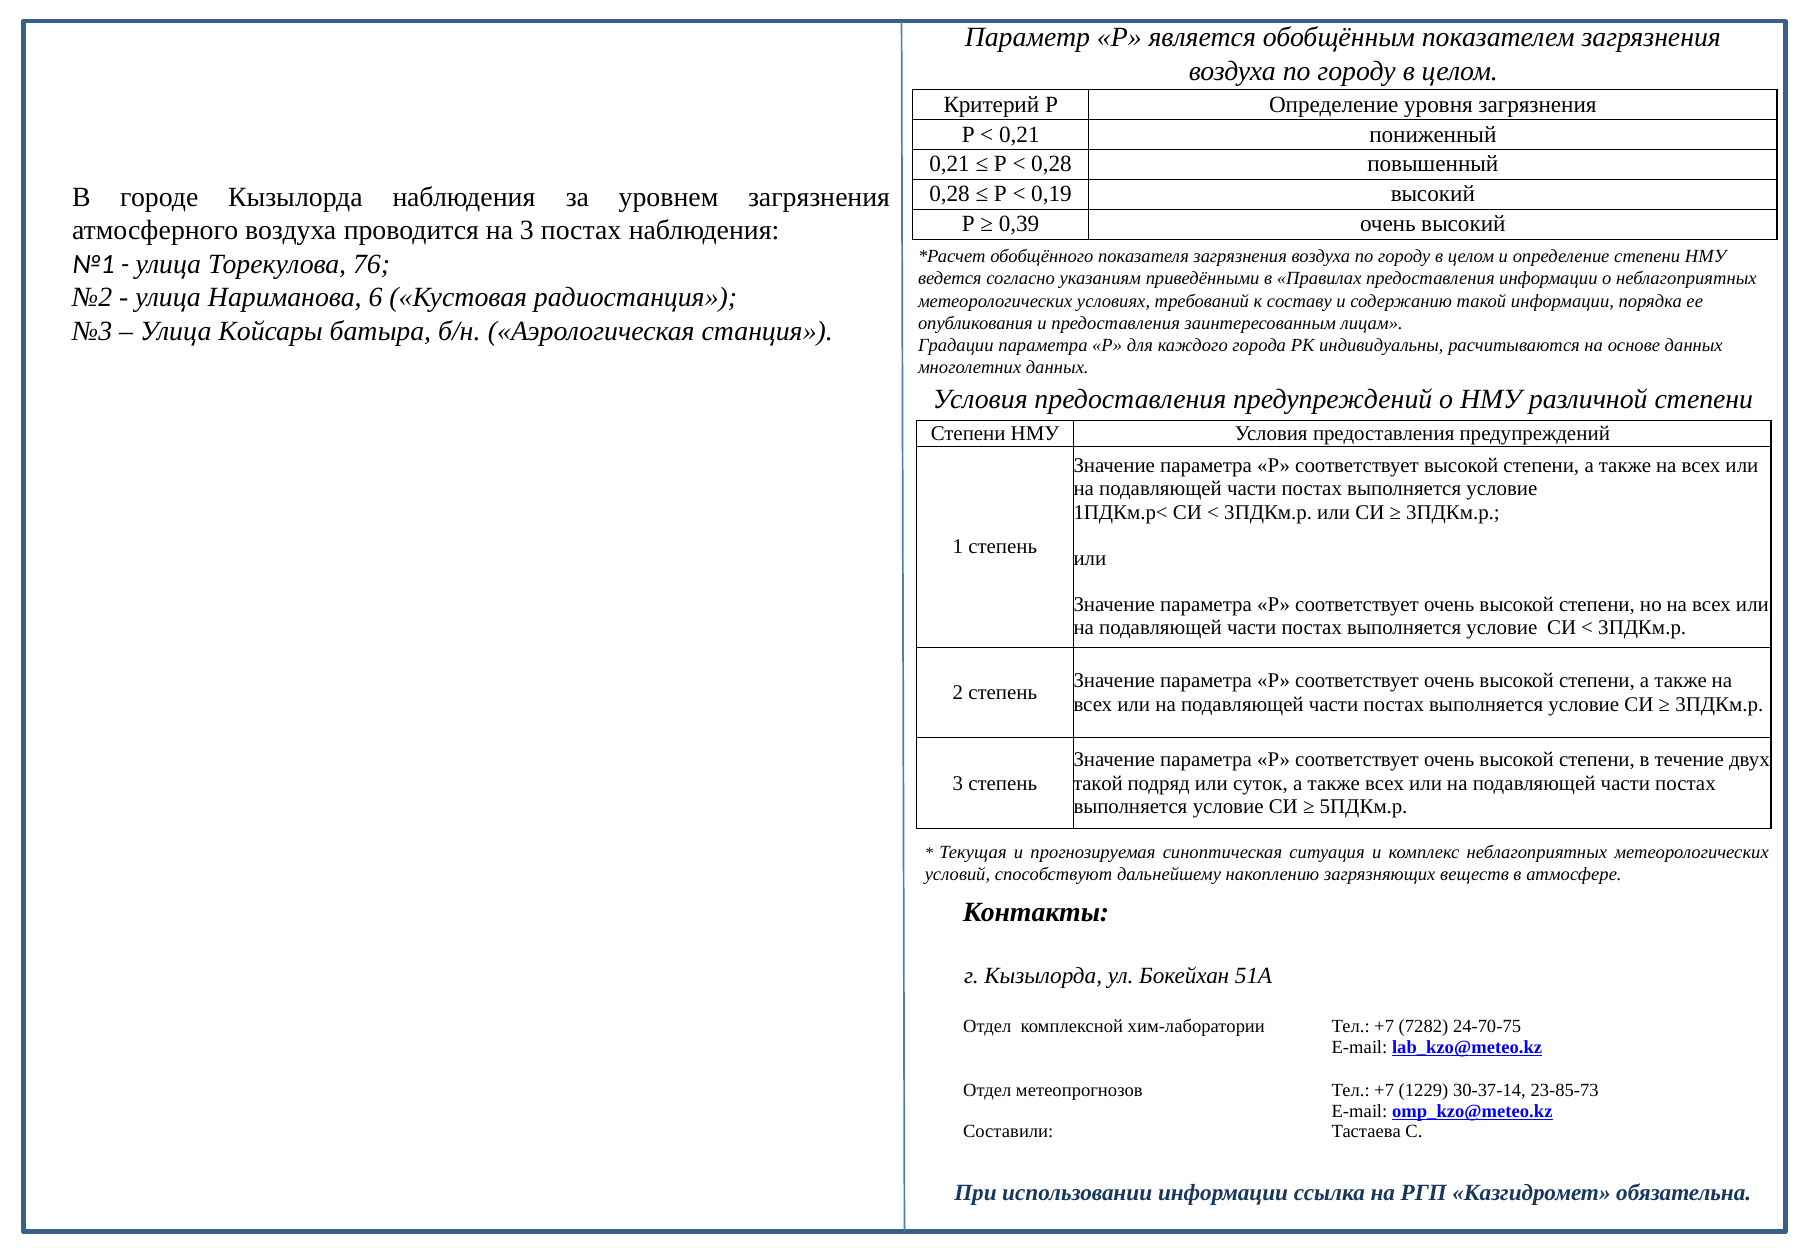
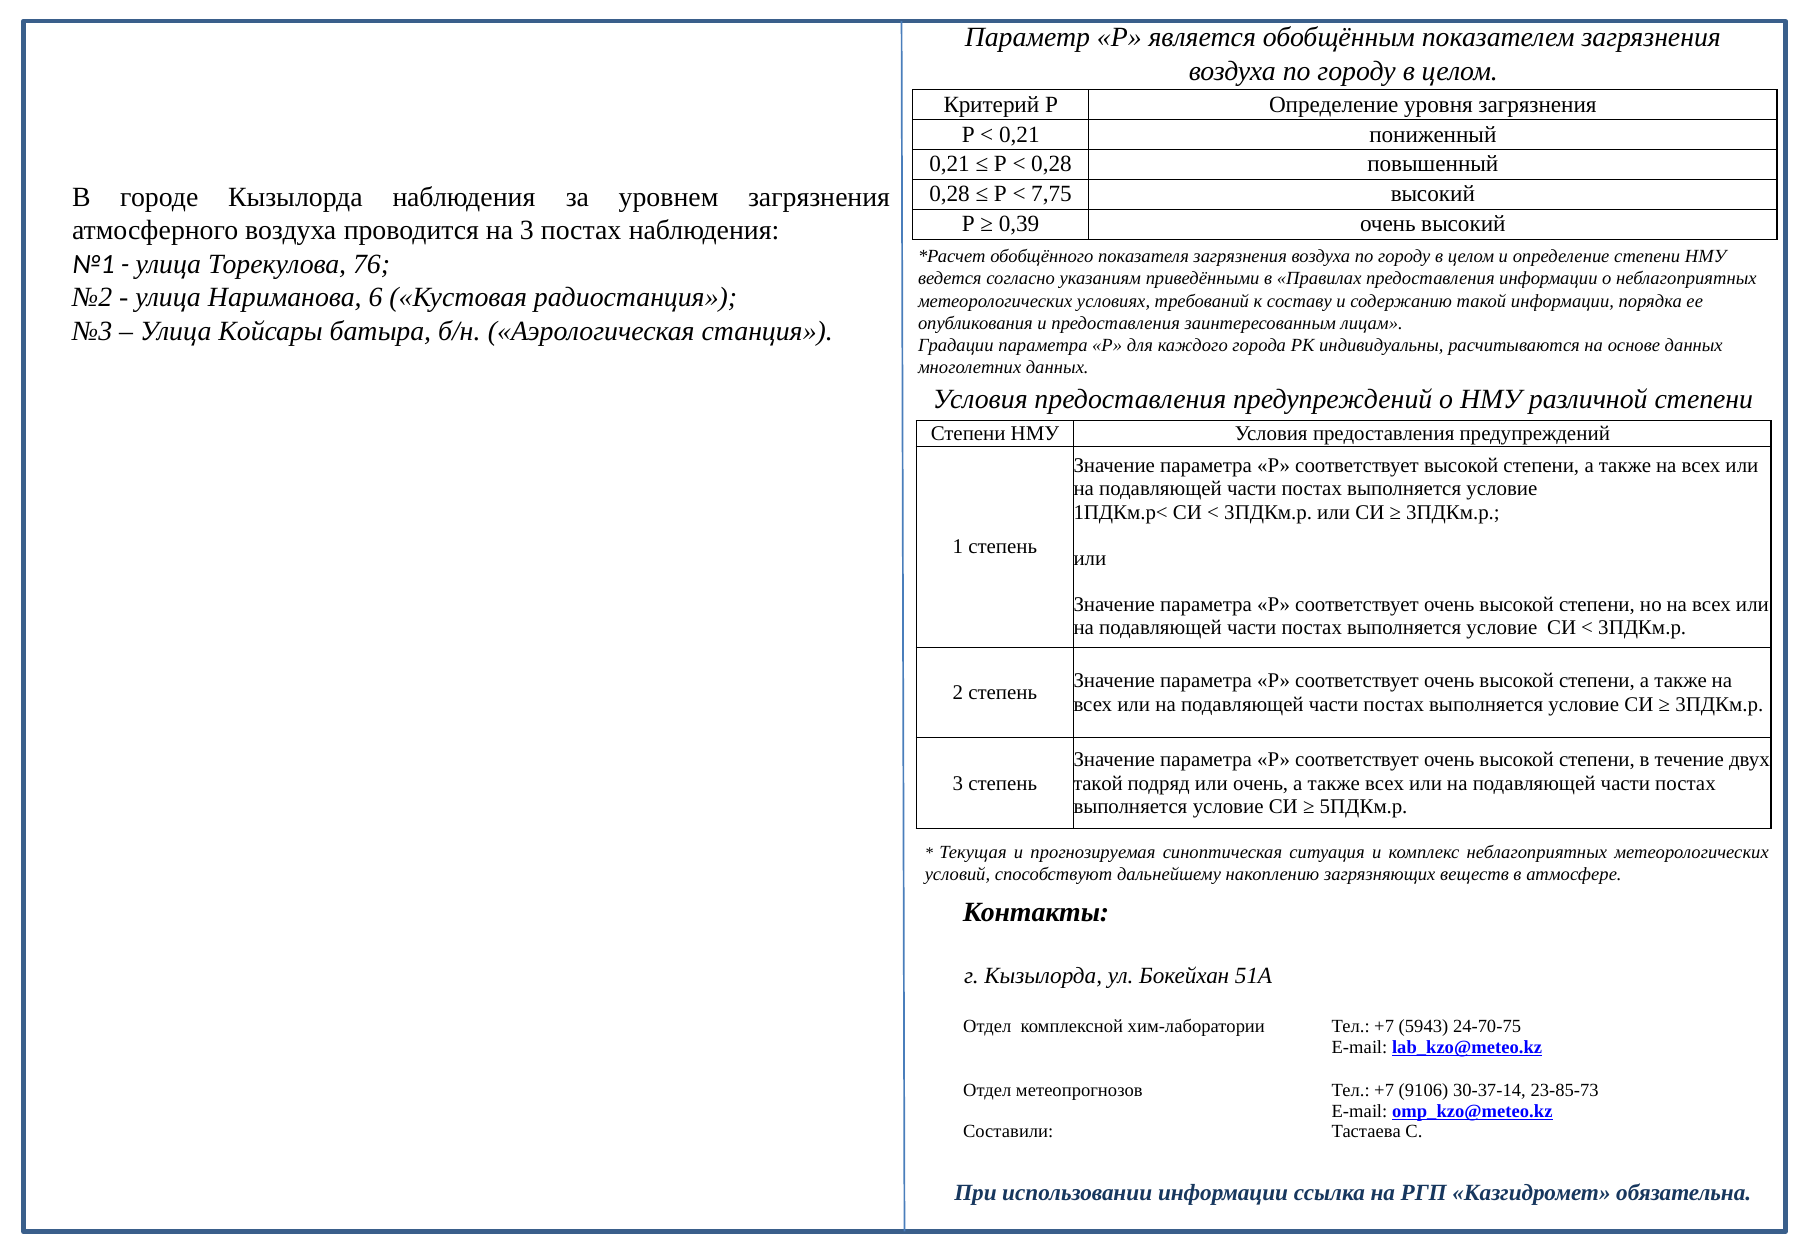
0,19: 0,19 -> 7,75
или суток: суток -> очень
7282: 7282 -> 5943
1229: 1229 -> 9106
